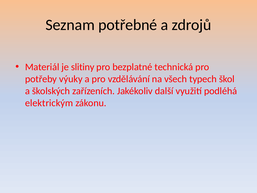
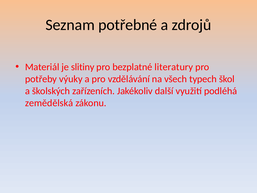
technická: technická -> literatury
elektrickým: elektrickým -> zemědělská
